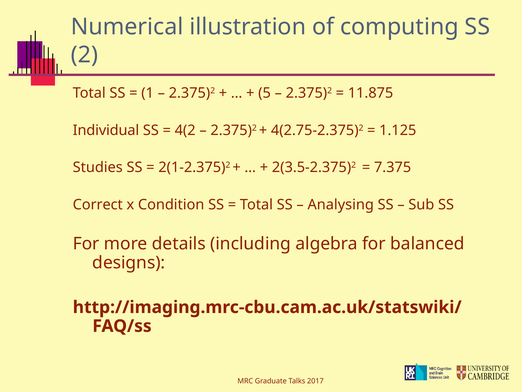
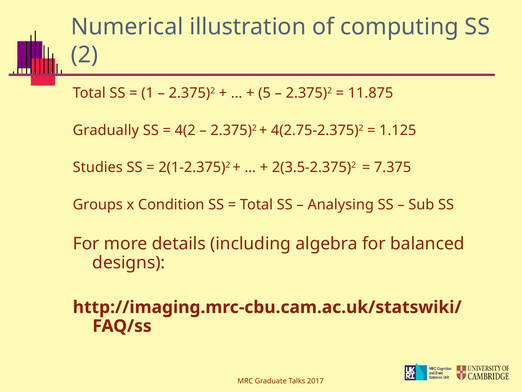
Individual: Individual -> Gradually
Correct: Correct -> Groups
